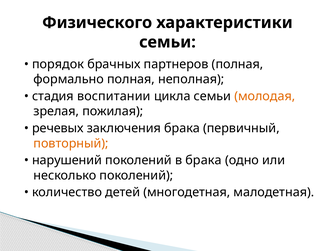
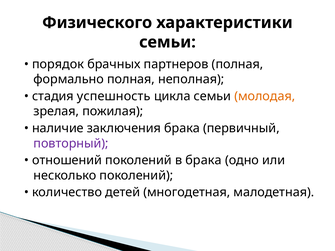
воспитании: воспитании -> успешность
речевых: речевых -> наличие
повторный colour: orange -> purple
нарушений: нарушений -> отношений
